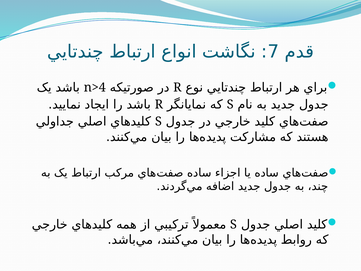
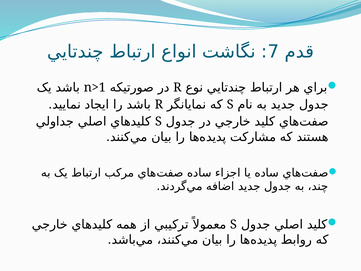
n>4: n>4 -> n>1
